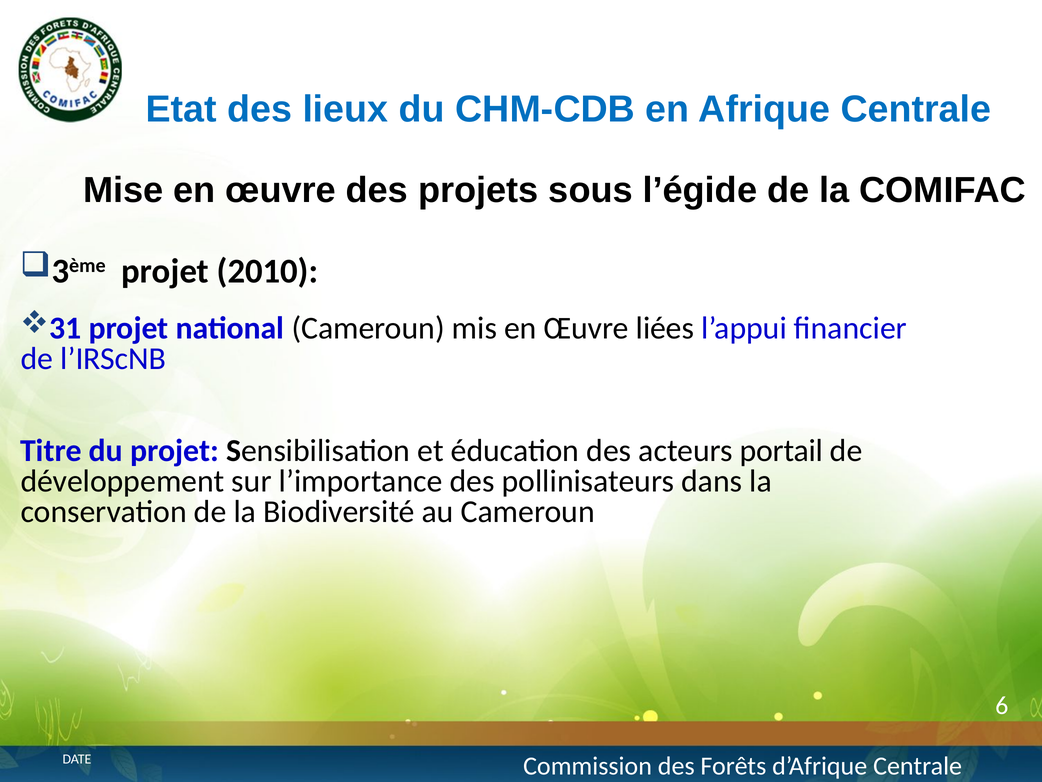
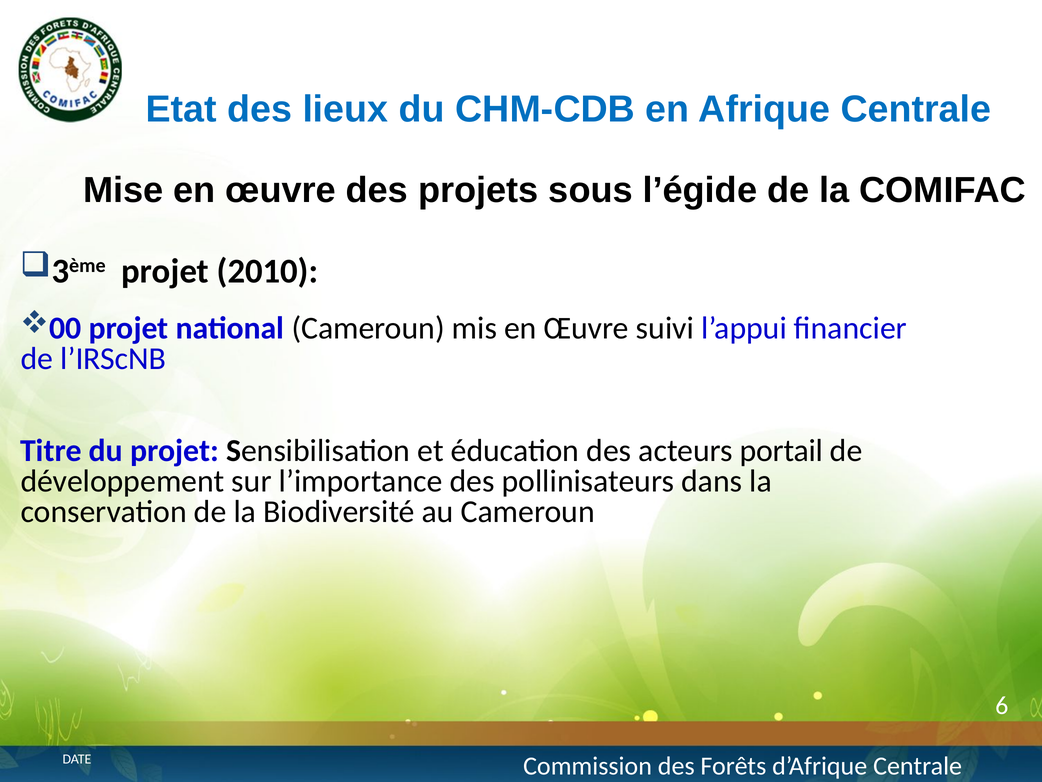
31: 31 -> 00
liées: liées -> suivi
